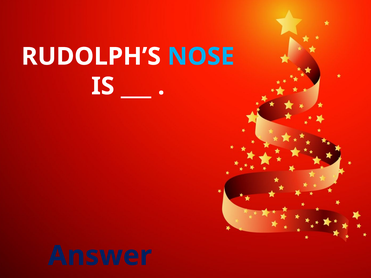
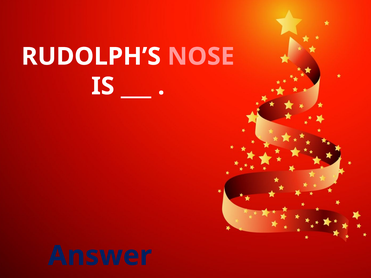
NOSE colour: light blue -> pink
